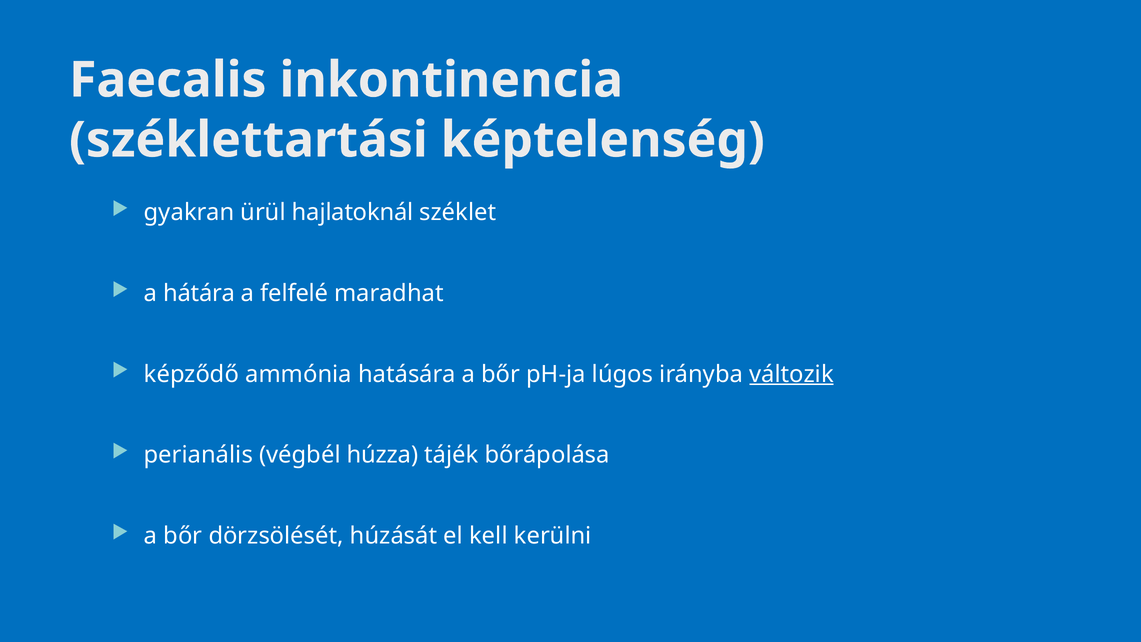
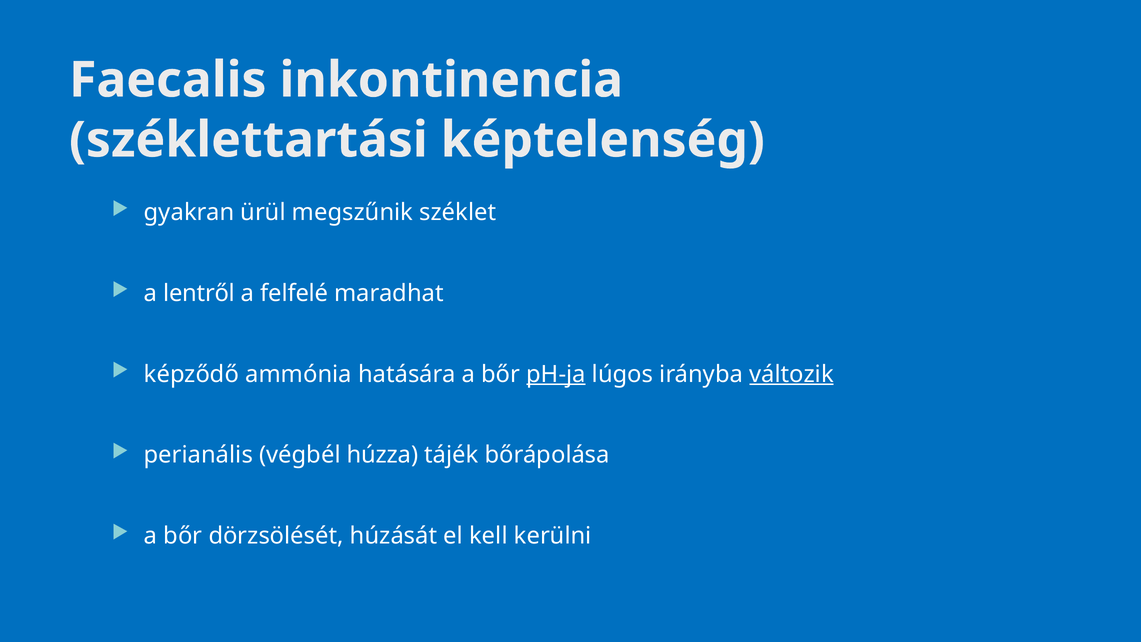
hajlatoknál: hajlatoknál -> megszűnik
hátára: hátára -> lentről
pH-ja underline: none -> present
